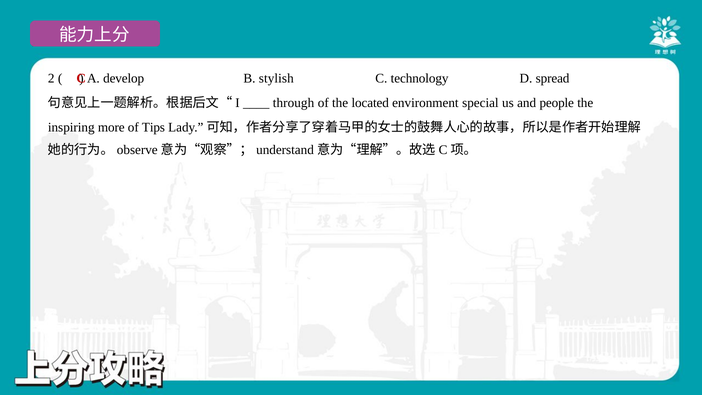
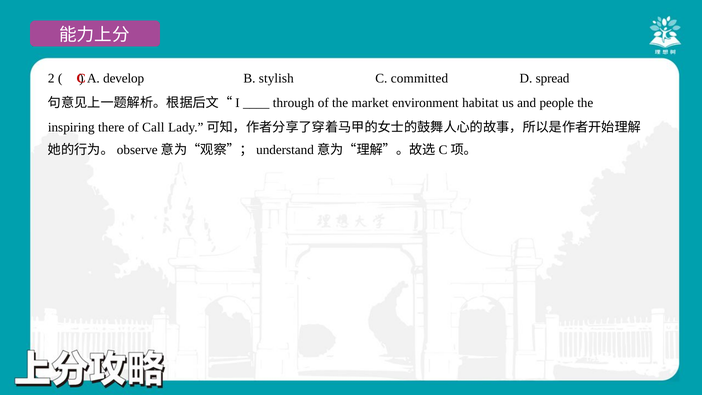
technology: technology -> committed
located: located -> market
special: special -> habitat
more: more -> there
Tips: Tips -> Call
